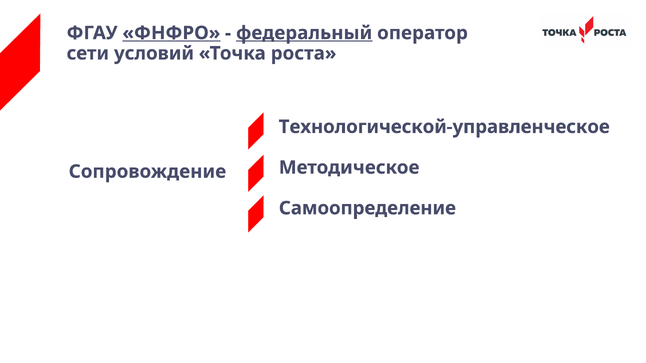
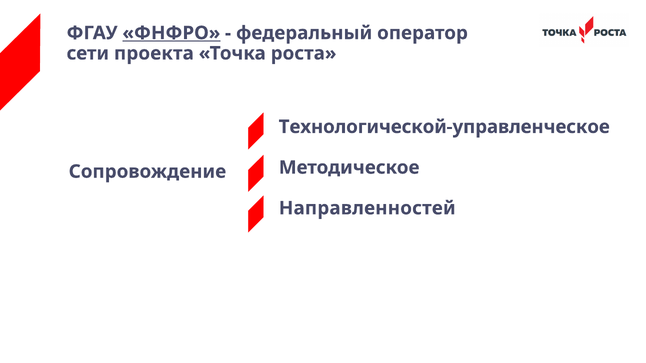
федеральный underline: present -> none
условий: условий -> проекта
Самоопределение: Самоопределение -> Направленностей
